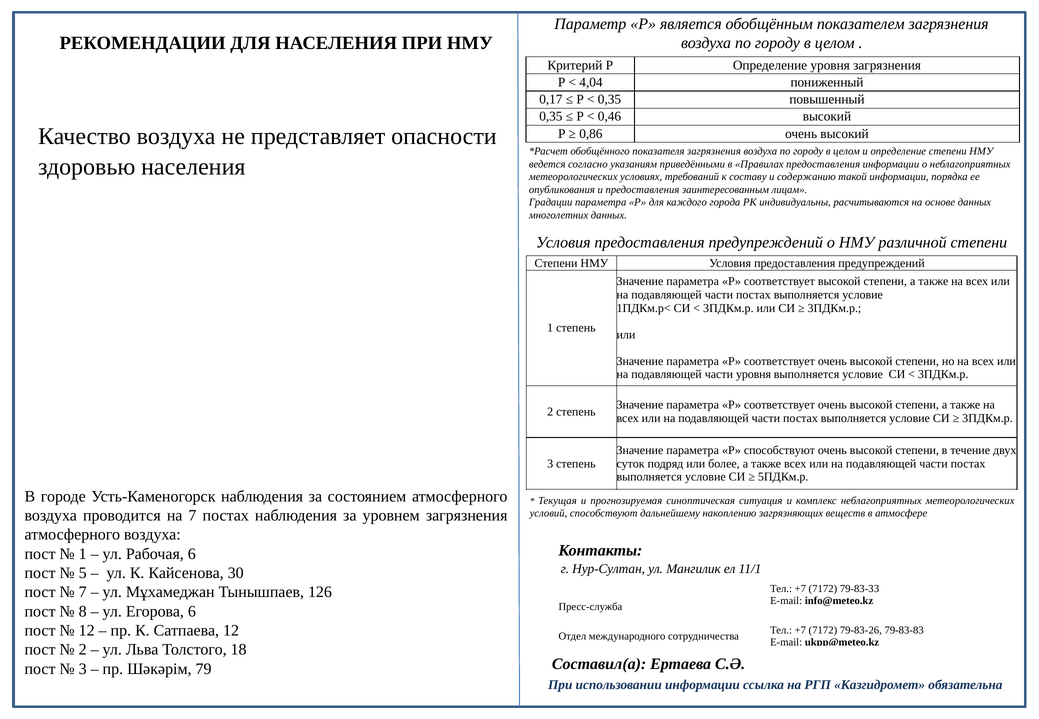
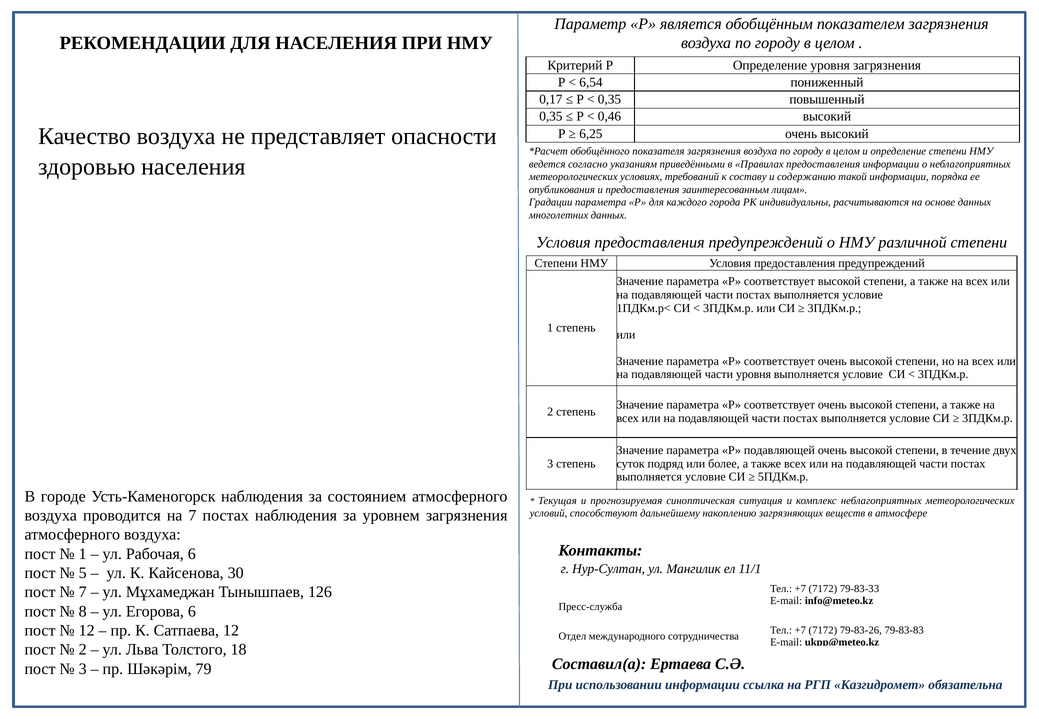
4,04: 4,04 -> 6,54
0,86: 0,86 -> 6,25
Р способствуют: способствуют -> подавляющей
